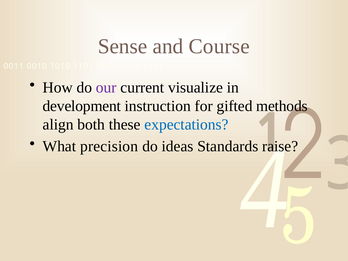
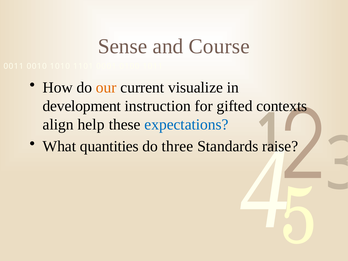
our colour: purple -> orange
methods: methods -> contexts
both: both -> help
precision: precision -> quantities
ideas: ideas -> three
